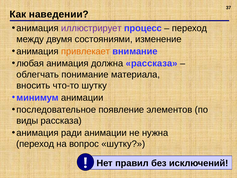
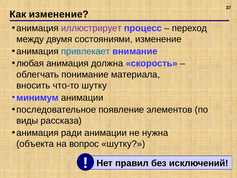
Как наведении: наведении -> изменение
привлекает colour: orange -> blue
должна рассказа: рассказа -> скорость
переход at (35, 144): переход -> объекта
